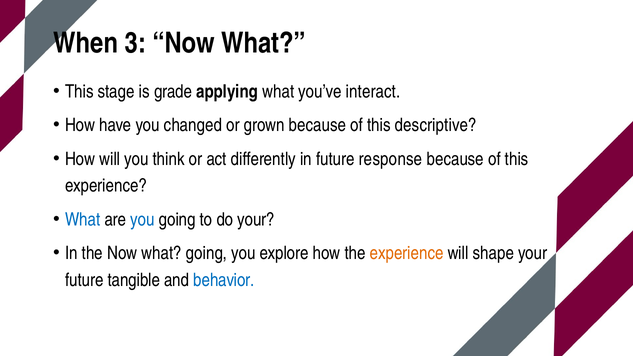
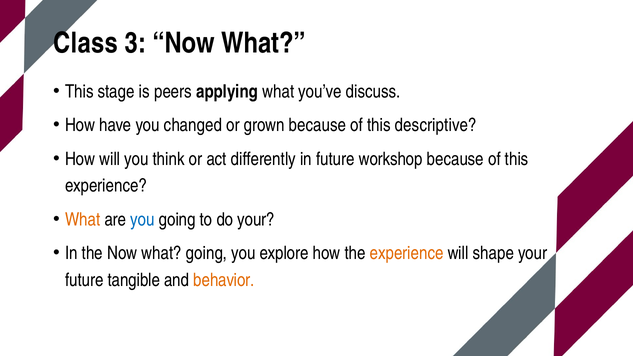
When: When -> Class
grade: grade -> peers
interact: interact -> discuss
response: response -> workshop
What at (83, 219) colour: blue -> orange
behavior colour: blue -> orange
